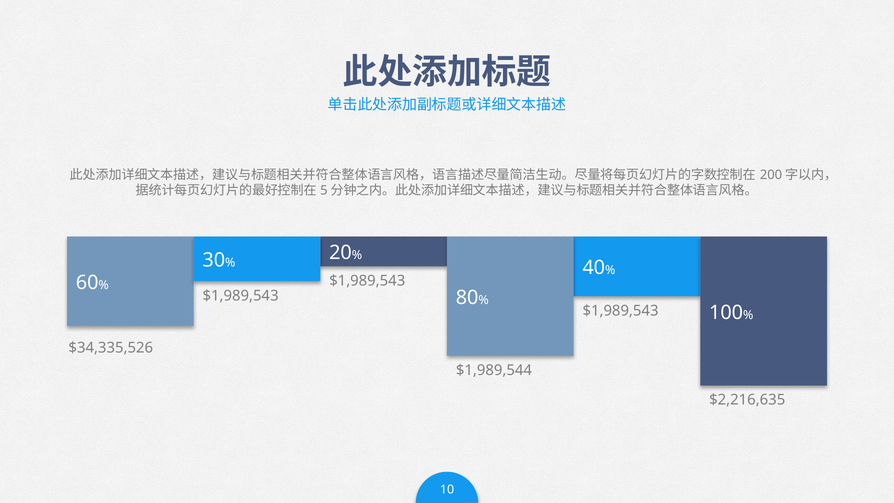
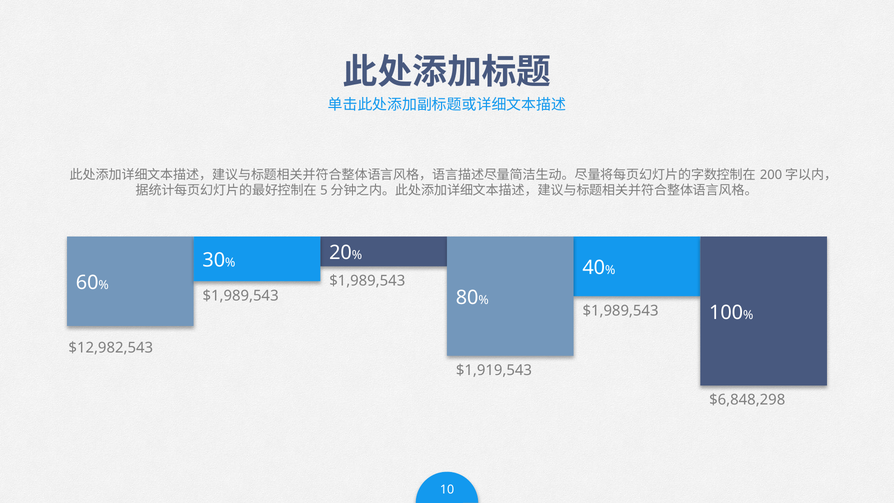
$34,335,526: $34,335,526 -> $12,982,543
$1,989,544: $1,989,544 -> $1,919,543
$2,216,635: $2,216,635 -> $6,848,298
